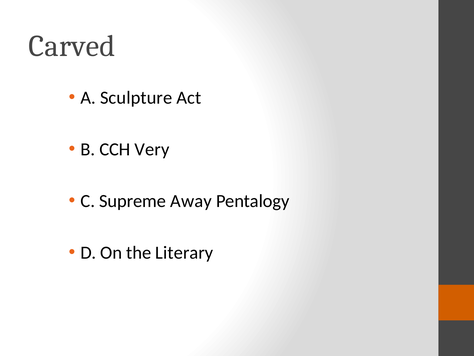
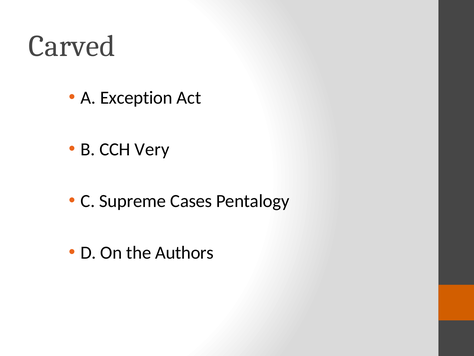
Sculpture: Sculpture -> Exception
Away: Away -> Cases
Literary: Literary -> Authors
